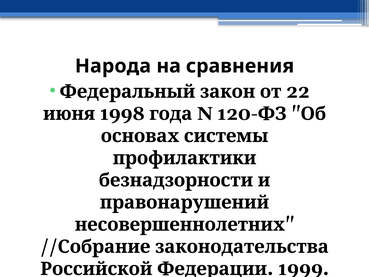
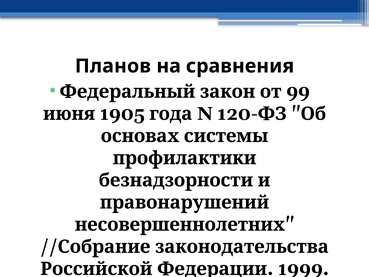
Народа: Народа -> Планов
22: 22 -> 99
1998: 1998 -> 1905
